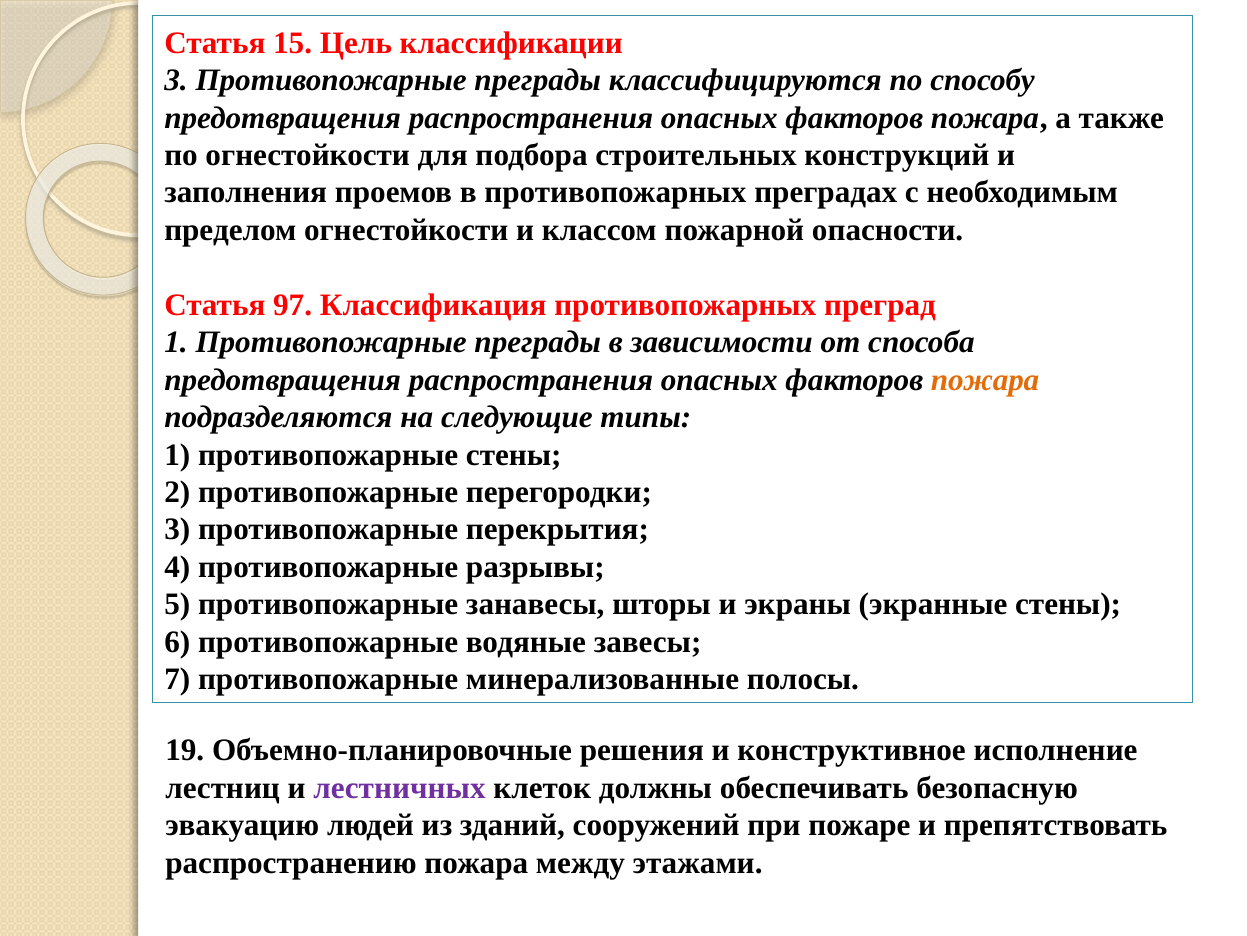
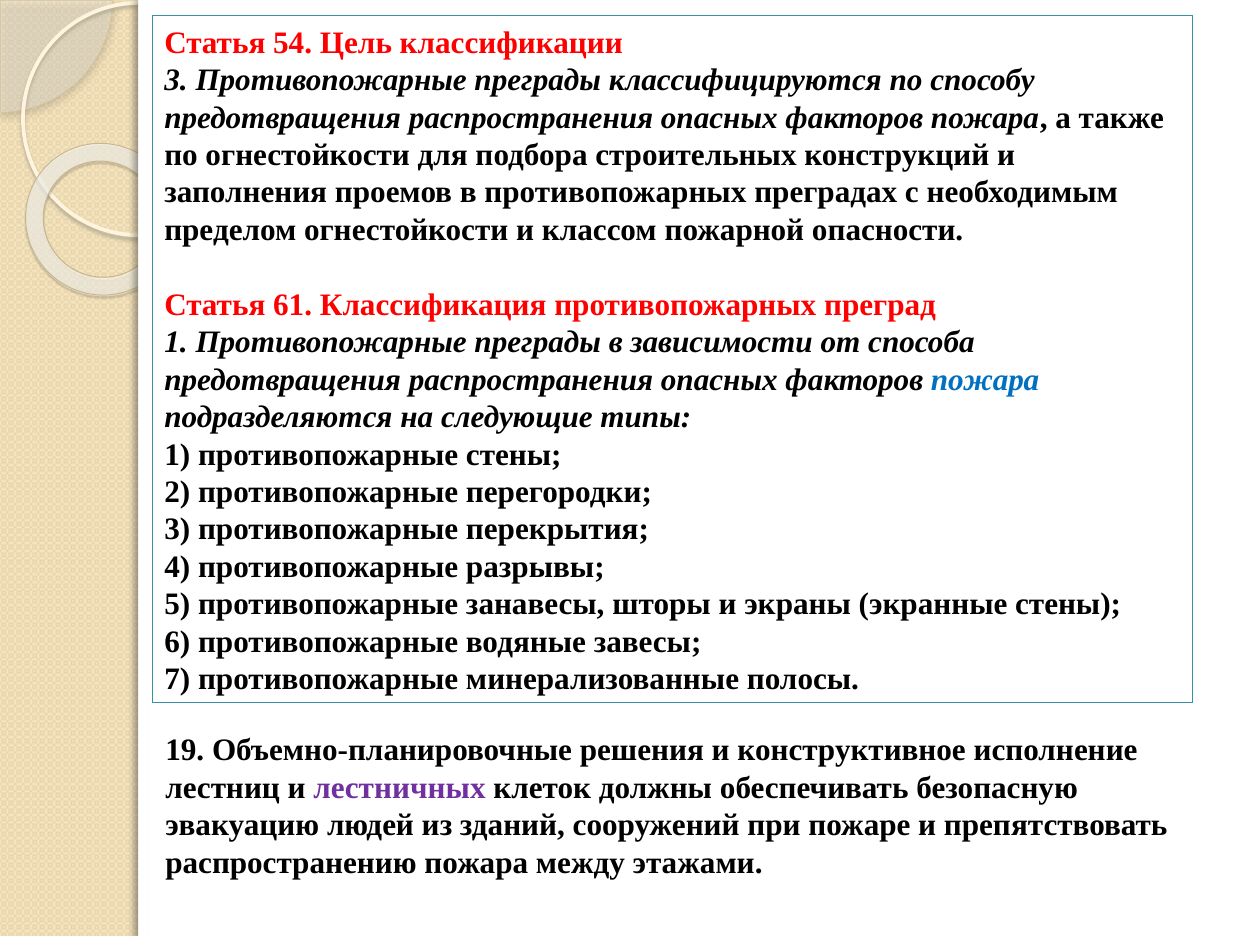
15: 15 -> 54
97: 97 -> 61
пожара at (985, 380) colour: orange -> blue
